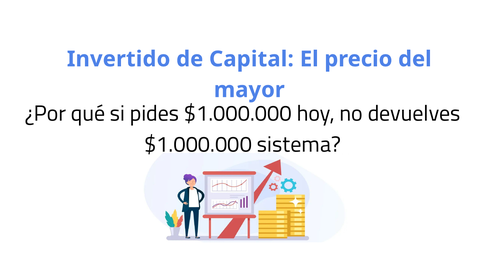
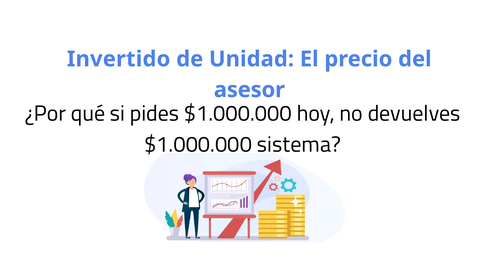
Capital: Capital -> Unidad
mayor: mayor -> asesor
